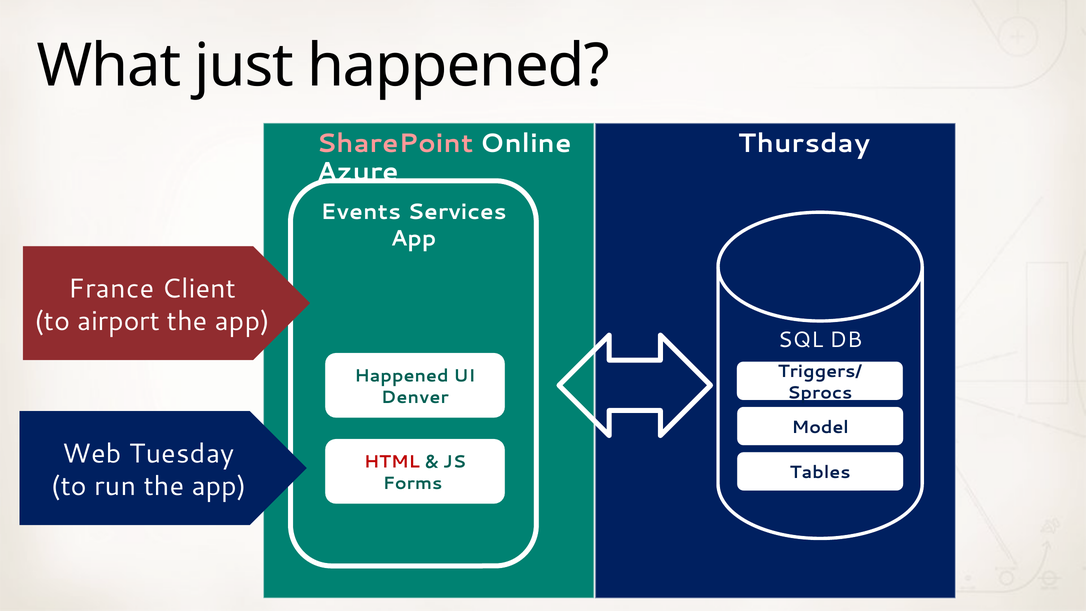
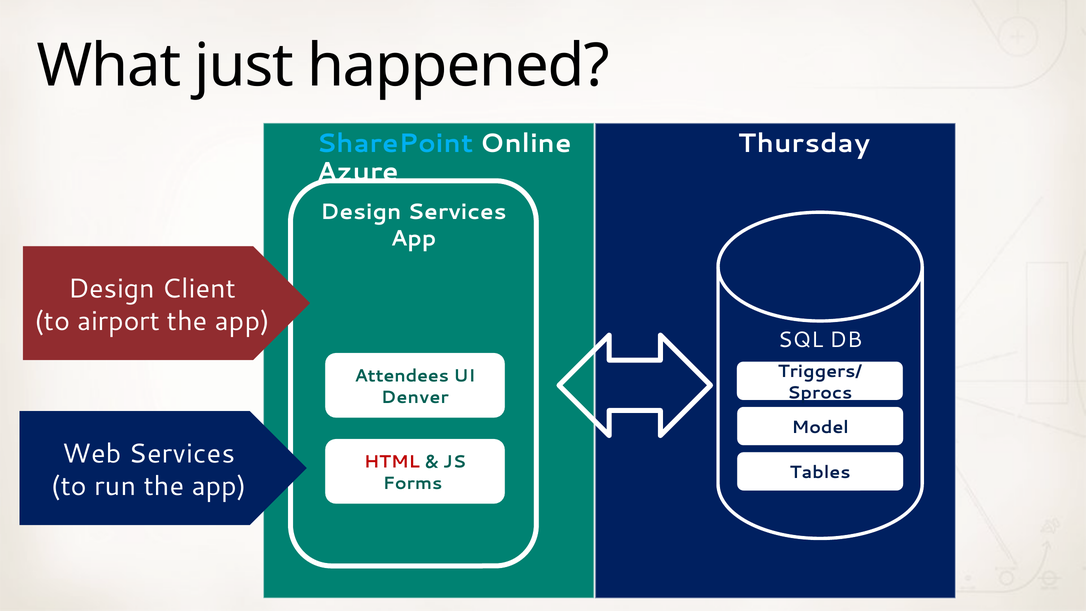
SharePoint colour: pink -> light blue
Events at (361, 212): Events -> Design
France at (111, 289): France -> Design
Happened at (402, 376): Happened -> Attendees
Web Tuesday: Tuesday -> Services
